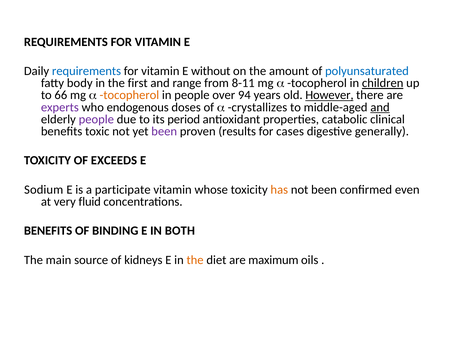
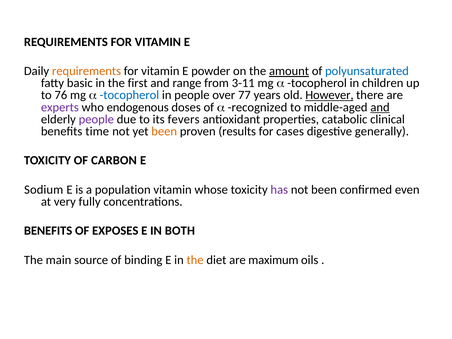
requirements at (86, 71) colour: blue -> orange
without: without -> powder
amount underline: none -> present
body: body -> basic
8-11: 8-11 -> 3-11
children underline: present -> none
66: 66 -> 76
tocopherol at (129, 95) colour: orange -> blue
94: 94 -> 77
crystallizes: crystallizes -> recognized
period: period -> fevers
toxic: toxic -> time
been at (164, 131) colour: purple -> orange
EXCEEDS: EXCEEDS -> CARBON
participate: participate -> population
has colour: orange -> purple
fluid: fluid -> fully
BINDING: BINDING -> EXPOSES
kidneys: kidneys -> binding
